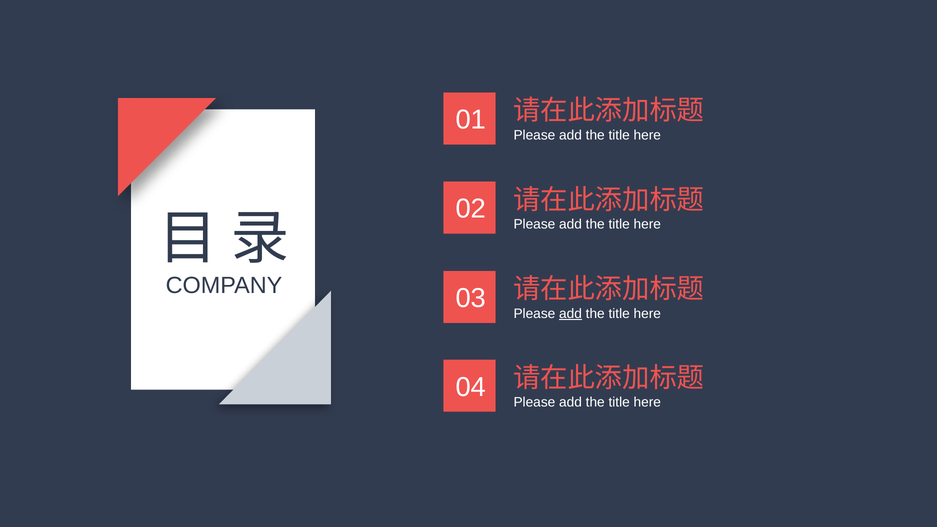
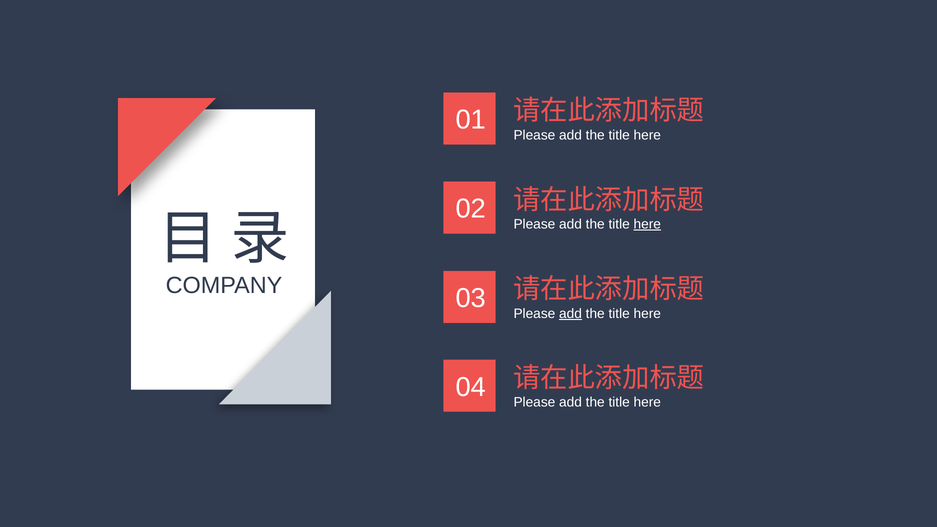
here at (647, 224) underline: none -> present
